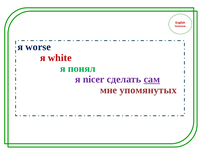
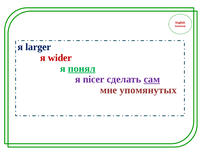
worse: worse -> larger
white: white -> wider
понял underline: none -> present
